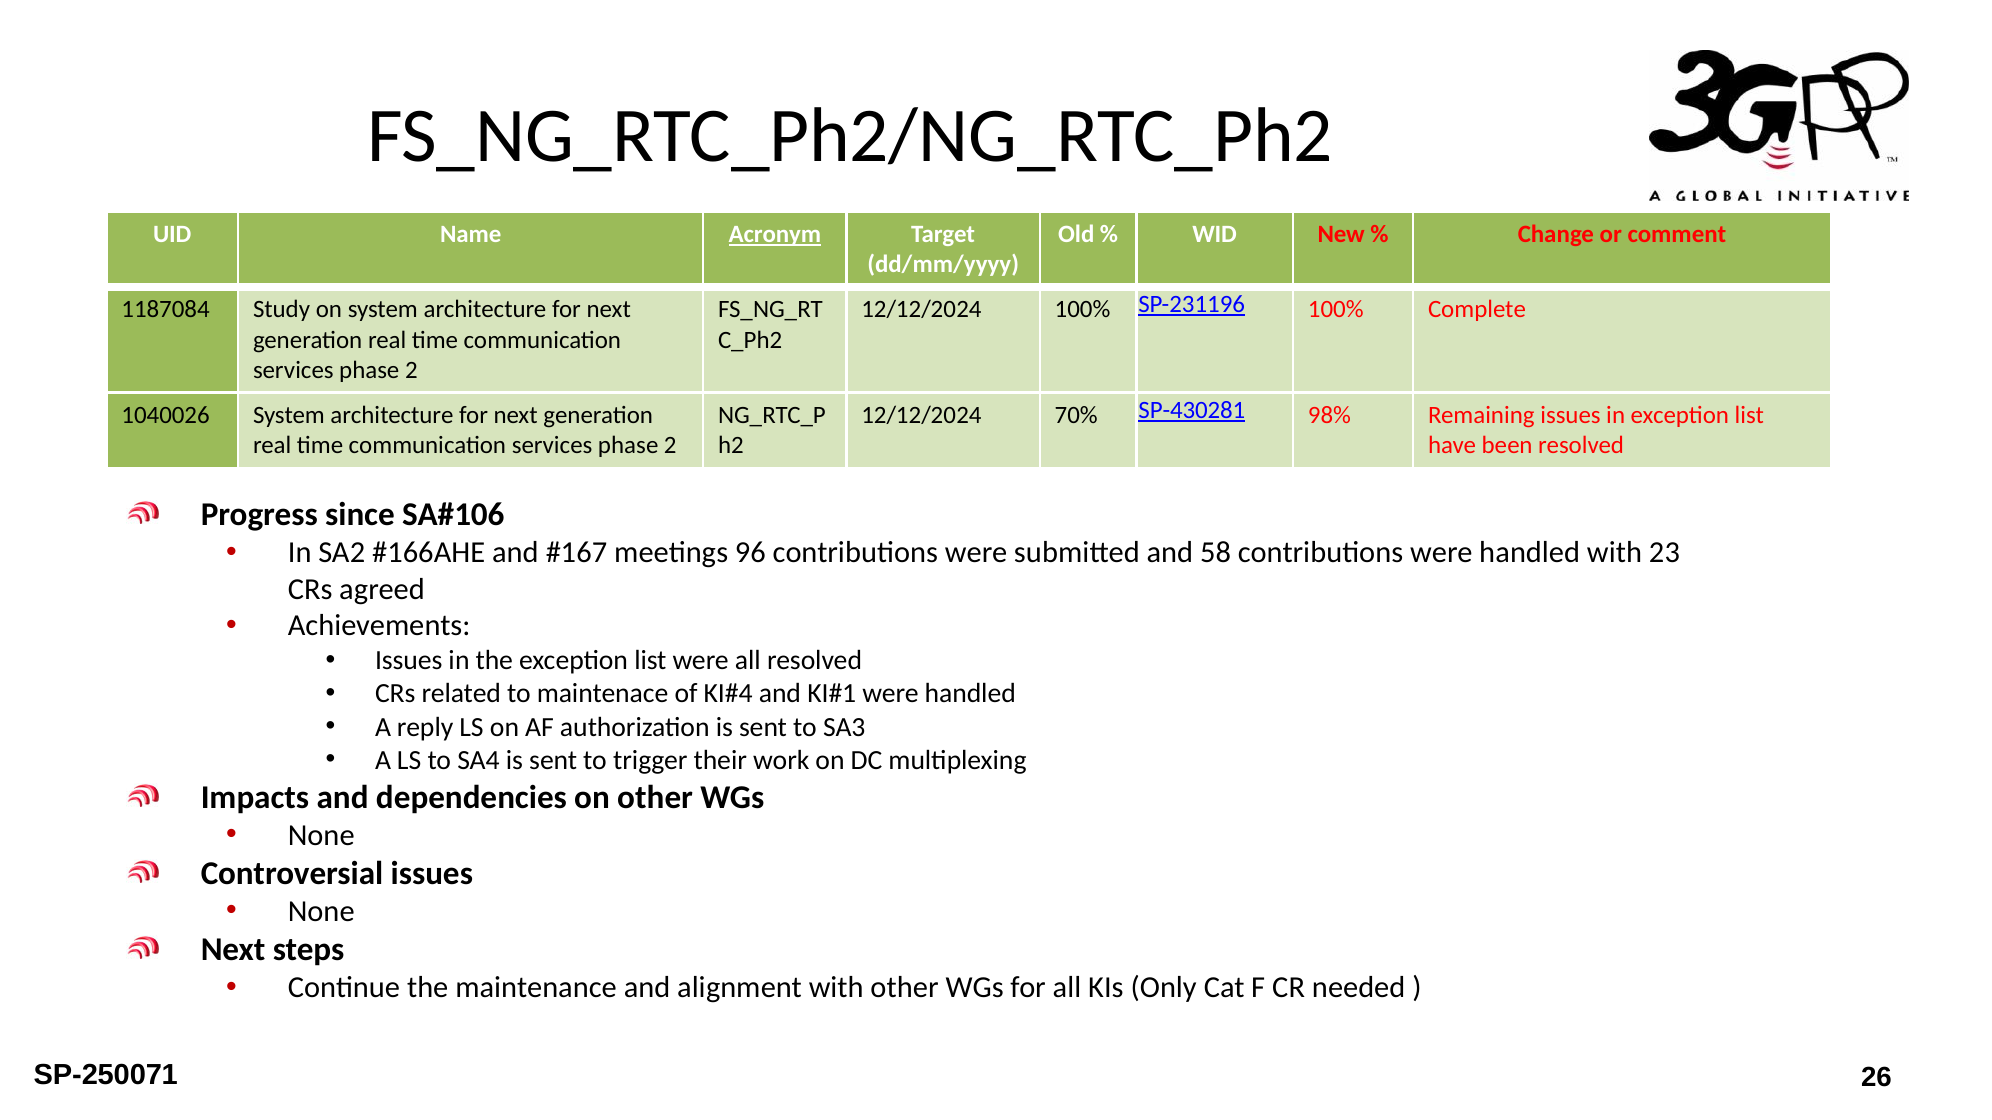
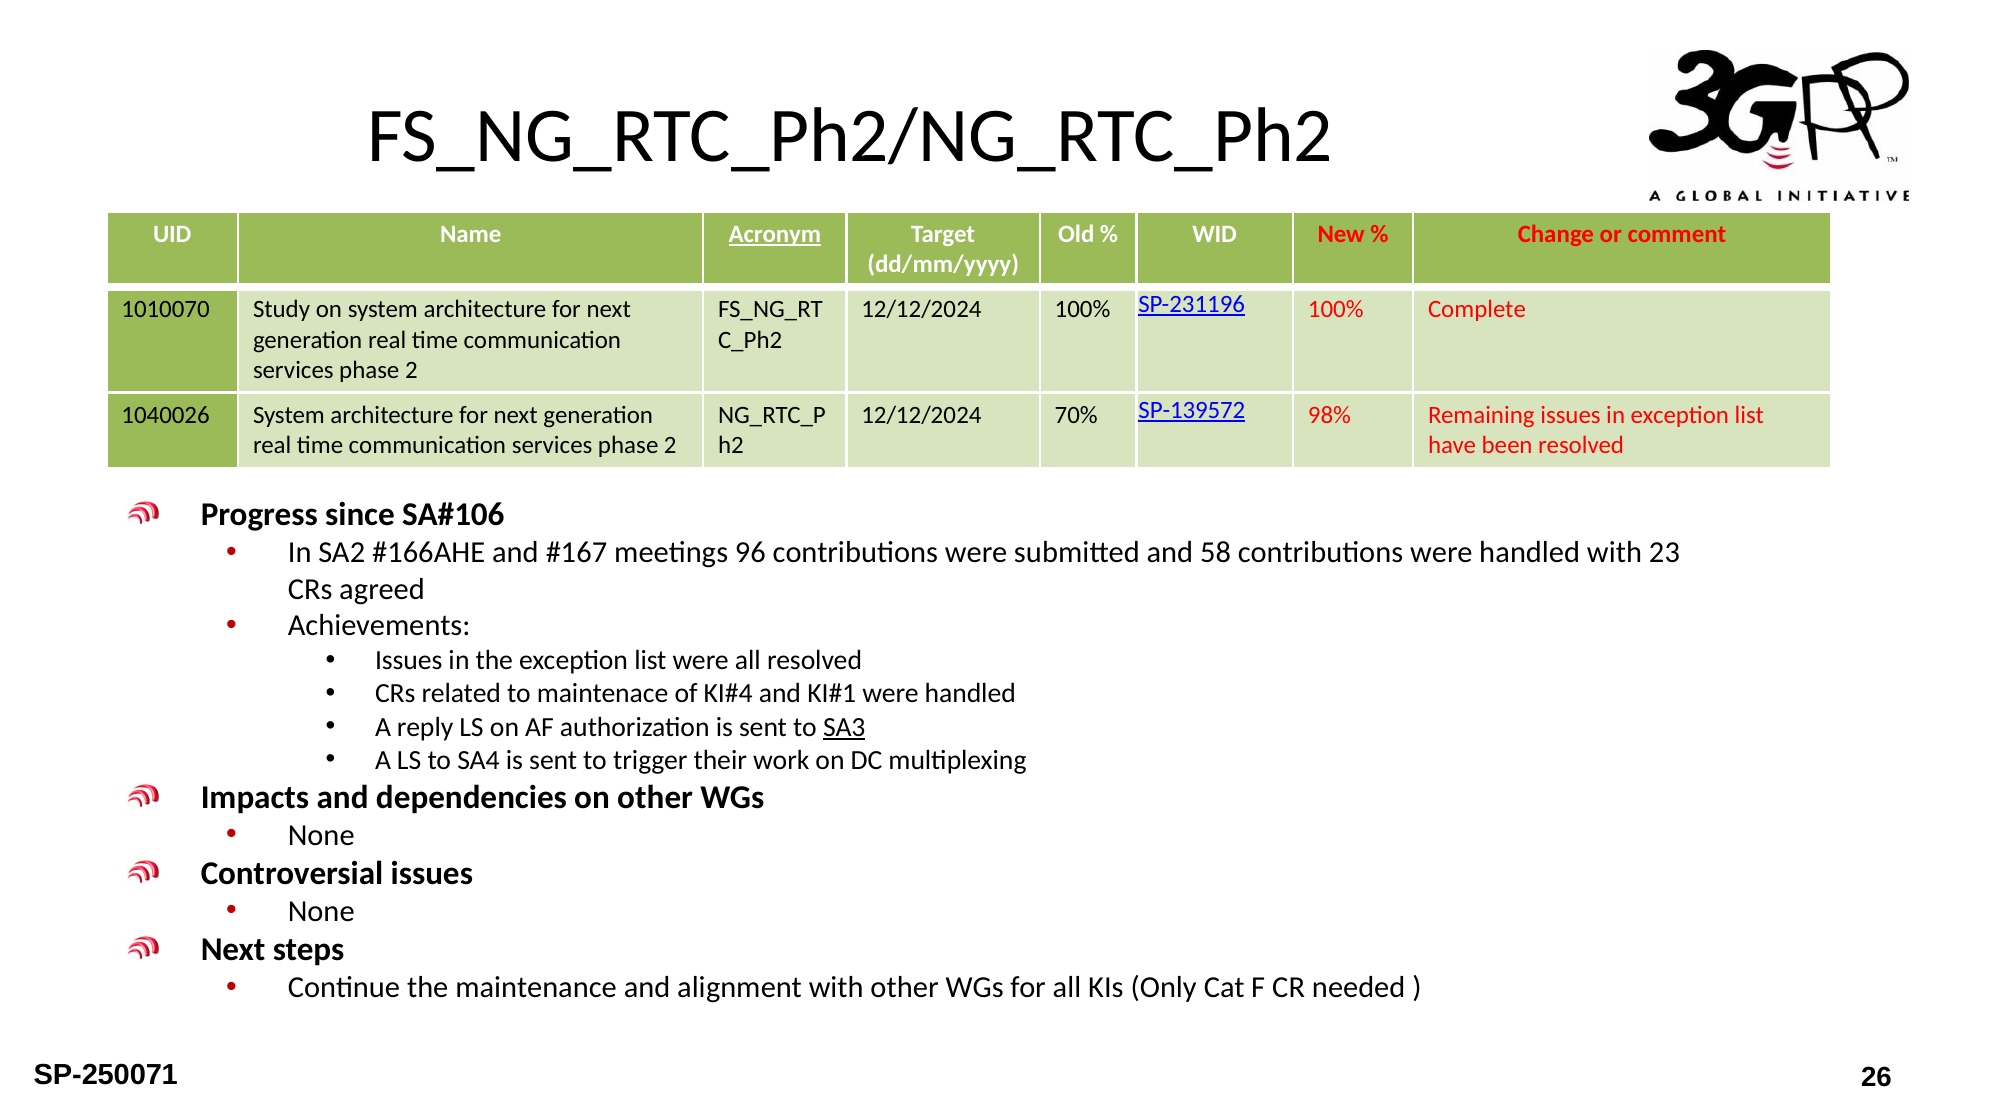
1187084: 1187084 -> 1010070
SP-430281: SP-430281 -> SP-139572
SA3 underline: none -> present
